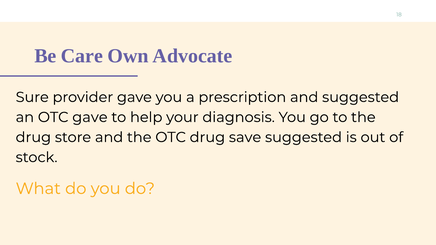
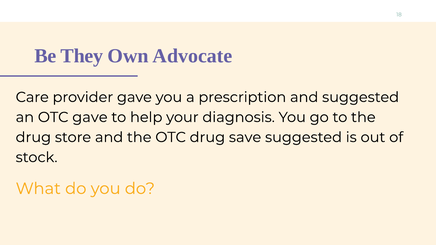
Care: Care -> They
Sure: Sure -> Care
